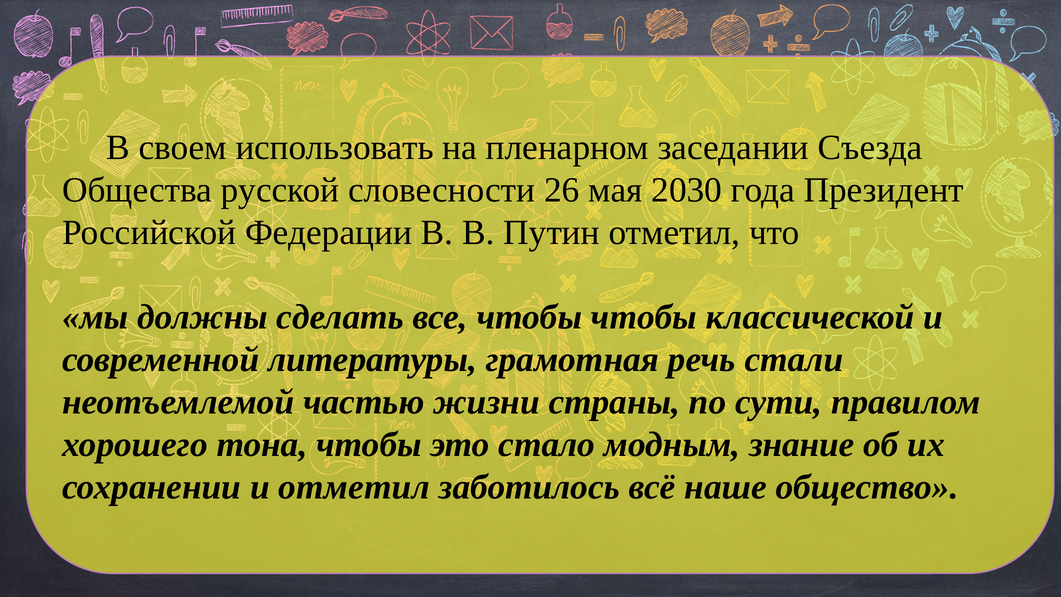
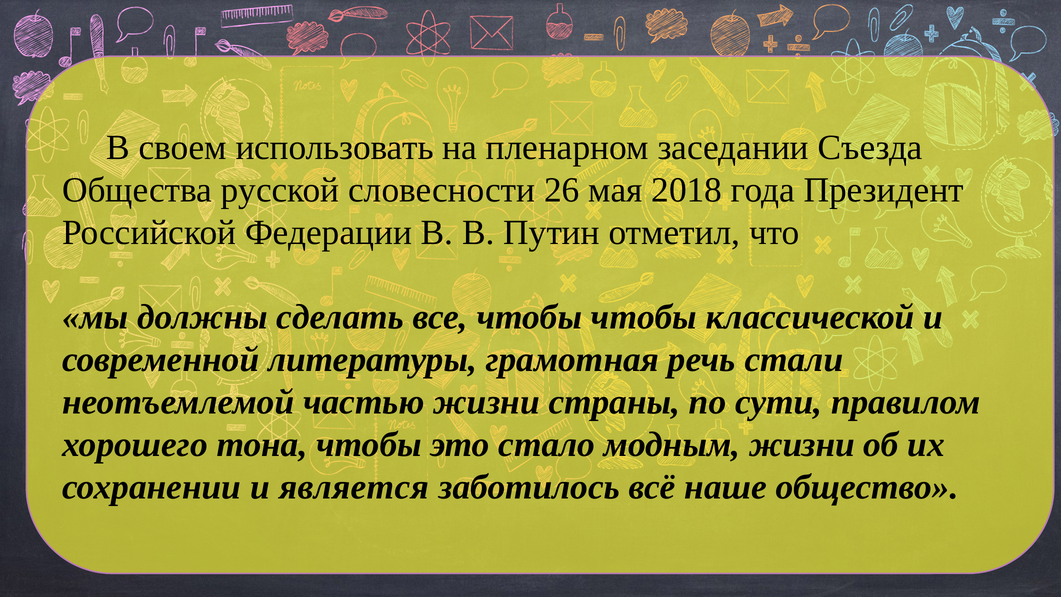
2030: 2030 -> 2018
модным знание: знание -> жизни
и отметил: отметил -> является
